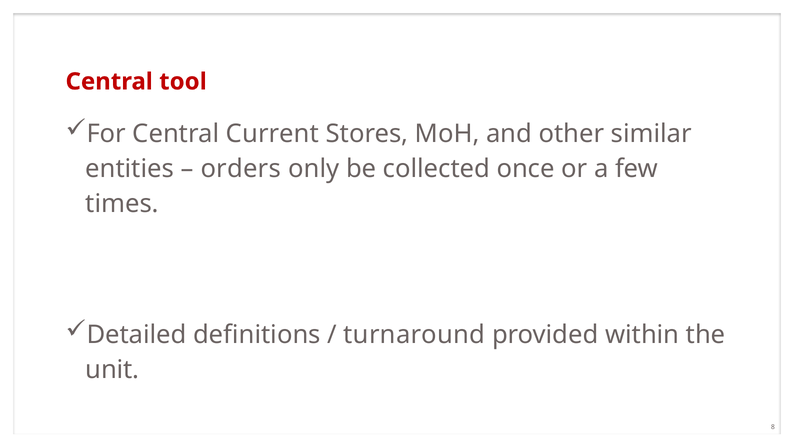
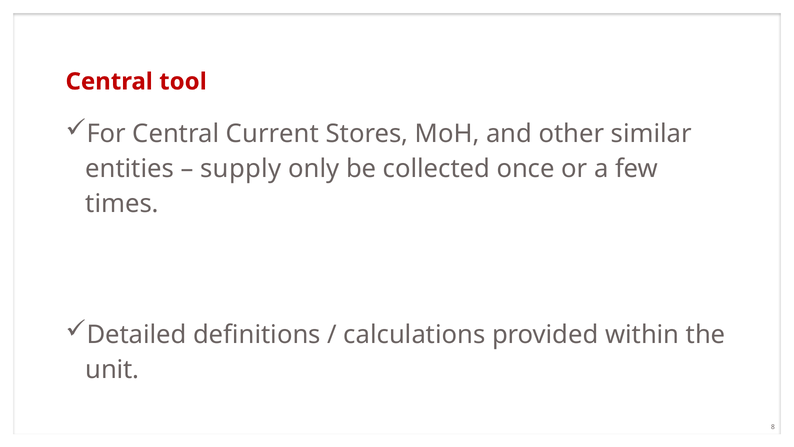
orders: orders -> supply
turnaround: turnaround -> calculations
